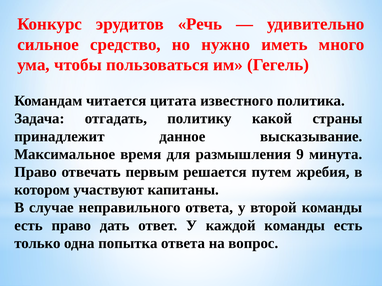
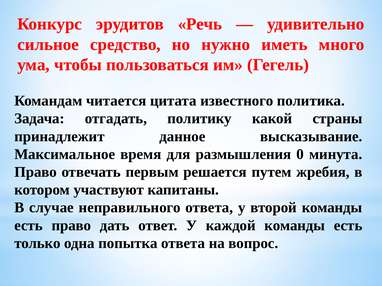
9: 9 -> 0
